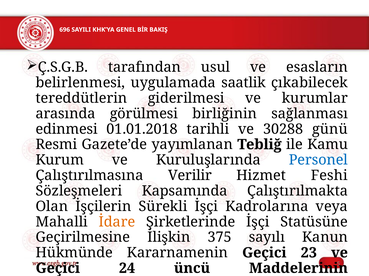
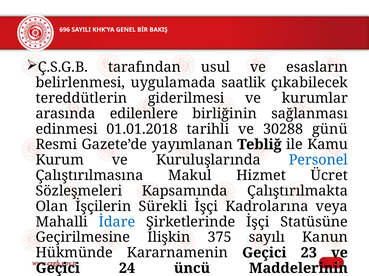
görülmesi: görülmesi -> edilenlere
Verilir: Verilir -> Makul
Feshi: Feshi -> Ücret
İdare colour: orange -> blue
